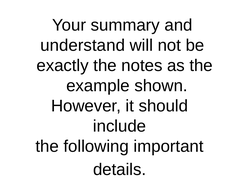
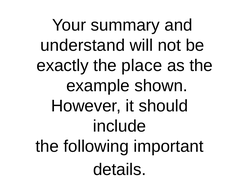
notes: notes -> place
